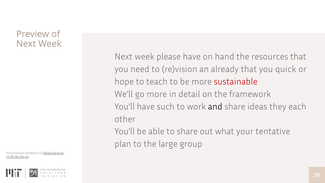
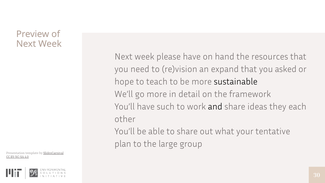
already: already -> expand
quick: quick -> asked
sustainable colour: red -> black
